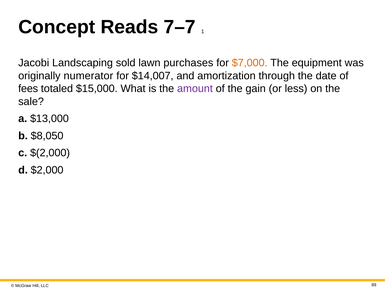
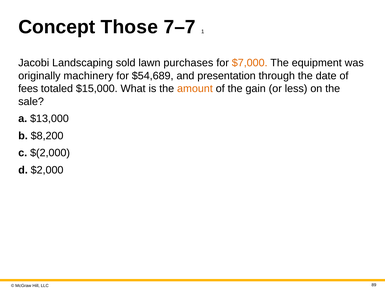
Reads: Reads -> Those
numerator: numerator -> machinery
$14,007: $14,007 -> $54,689
amortization: amortization -> presentation
amount colour: purple -> orange
$8,050: $8,050 -> $8,200
